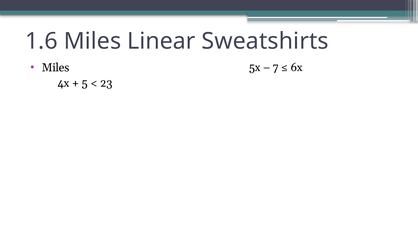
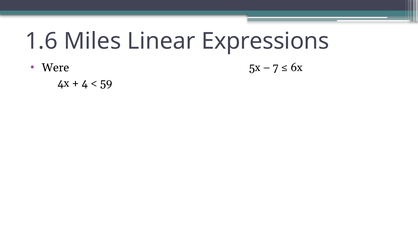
Sweatshirts: Sweatshirts -> Expressions
Miles at (56, 68): Miles -> Were
5: 5 -> 4
23: 23 -> 59
